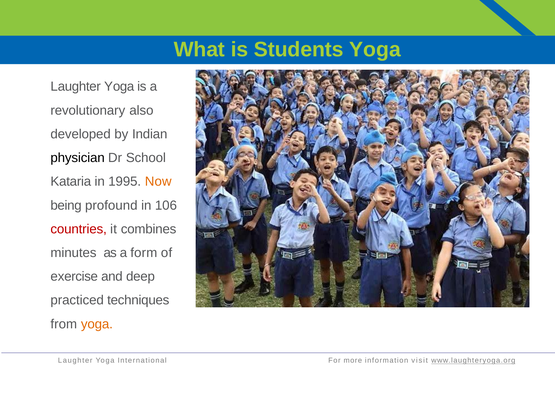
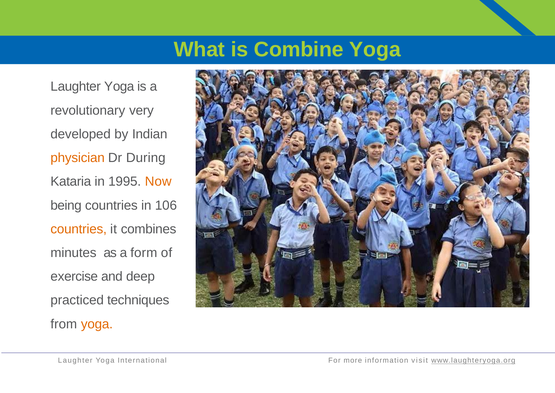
Students: Students -> Combine
also: also -> very
physician colour: black -> orange
School: School -> During
being profound: profound -> countries
countries at (79, 229) colour: red -> orange
